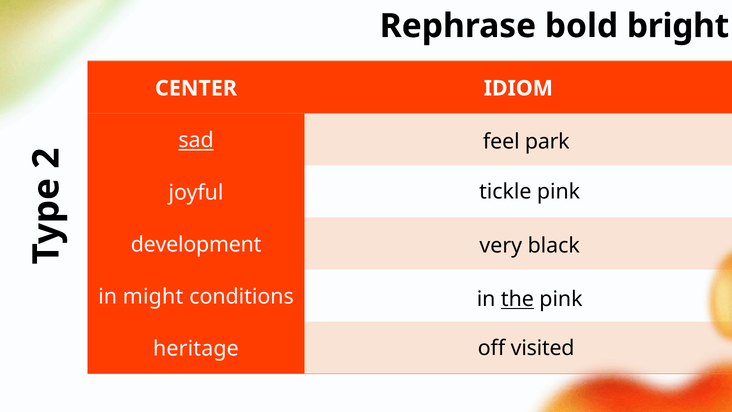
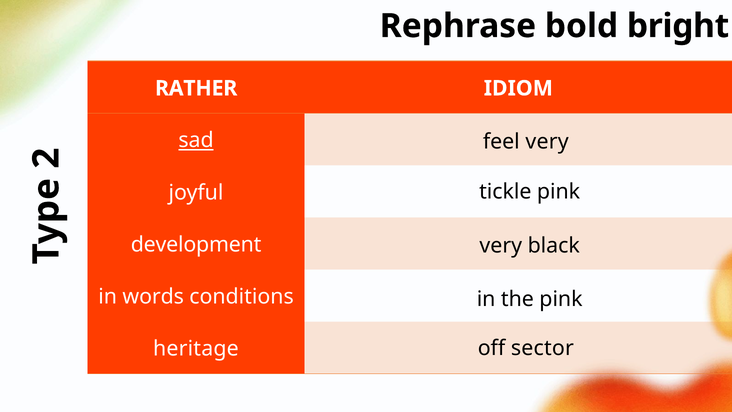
CENTER: CENTER -> RATHER
feel park: park -> very
might: might -> words
the underline: present -> none
visited: visited -> sector
